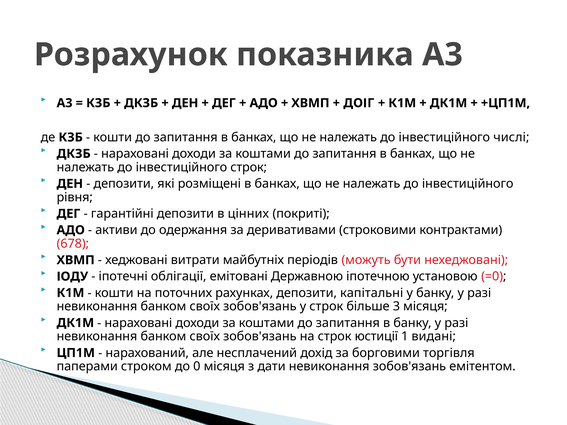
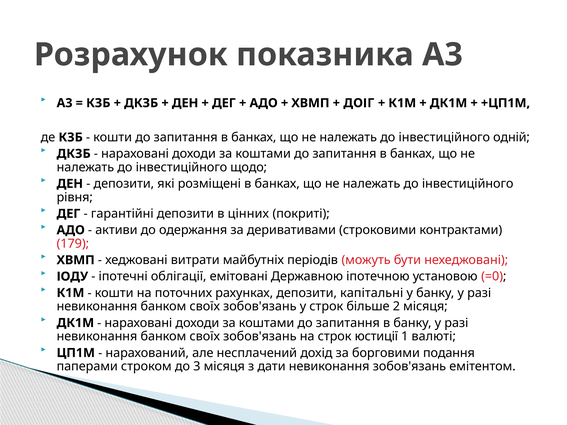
числі: числі -> одній
інвестиційного строк: строк -> щодо
678: 678 -> 179
3: 3 -> 2
видані: видані -> валюті
торгівля: торгівля -> подання
0: 0 -> 3
